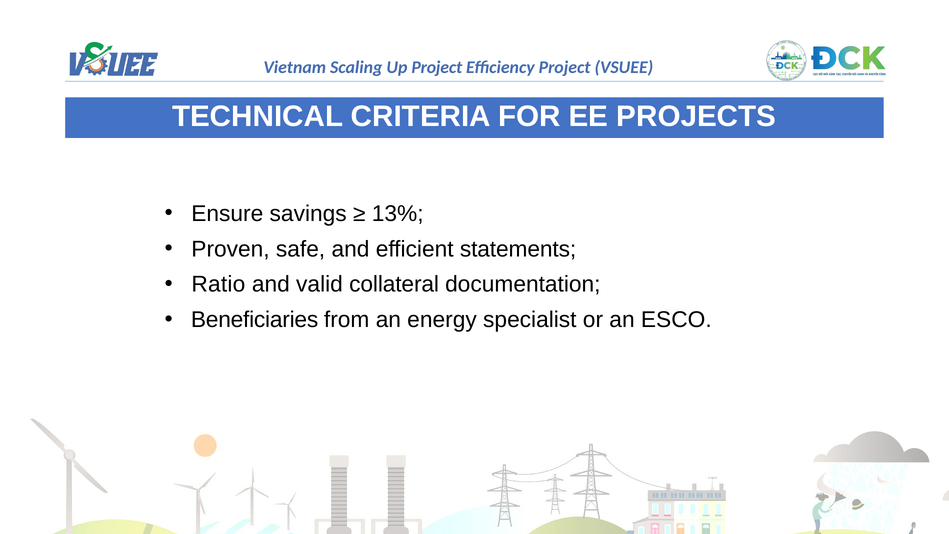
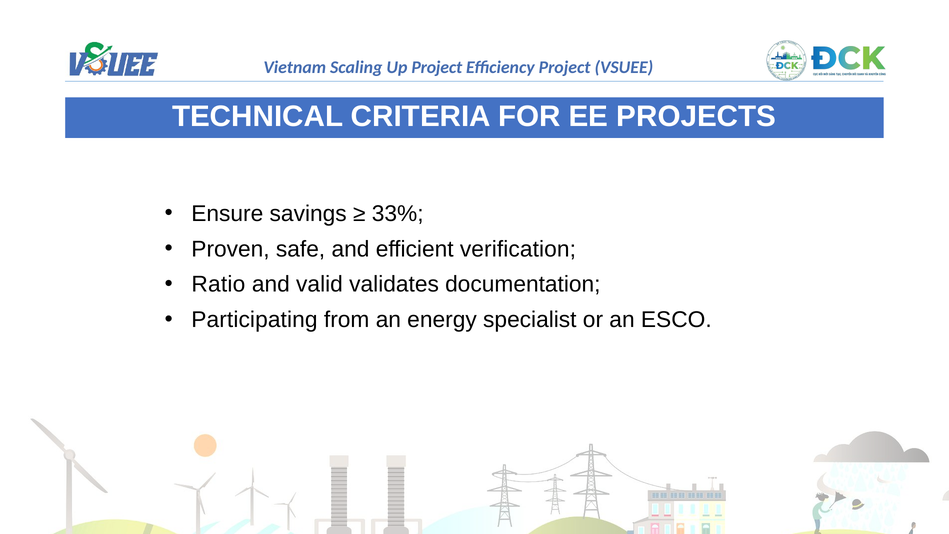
13%: 13% -> 33%
statements: statements -> verification
collateral: collateral -> validates
Beneficiaries: Beneficiaries -> Participating
